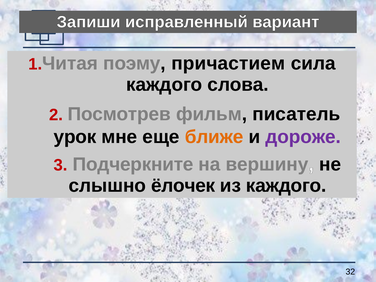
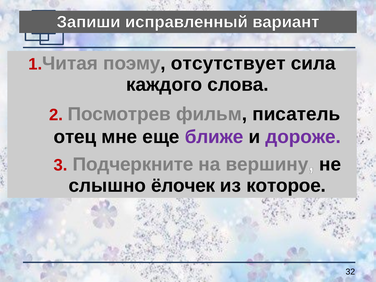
причастием: причастием -> отсутствует
урок: урок -> отец
ближе colour: orange -> purple
из каждого: каждого -> которое
